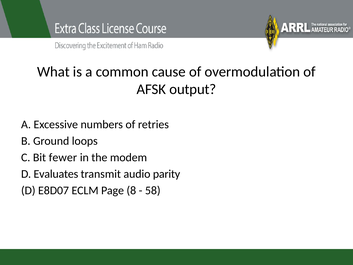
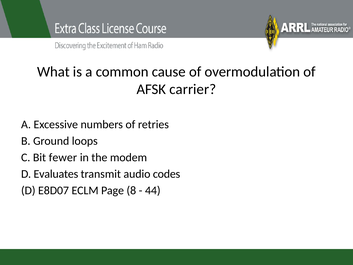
output: output -> carrier
parity: parity -> codes
58: 58 -> 44
